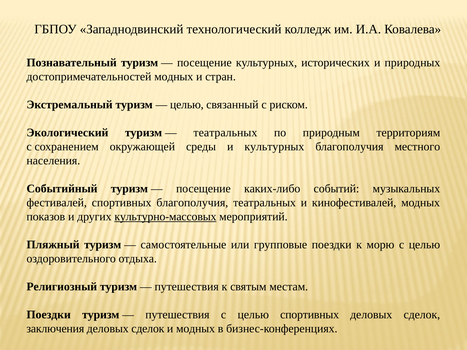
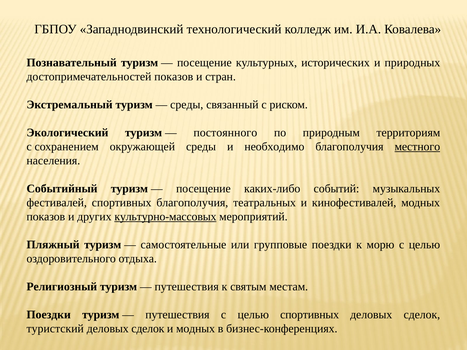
достопримечательностей модных: модных -> показов
целью at (187, 105): целью -> среды
театральных at (225, 133): театральных -> постоянного
и культурных: культурных -> необходимо
местного underline: none -> present
заключения: заключения -> туристский
